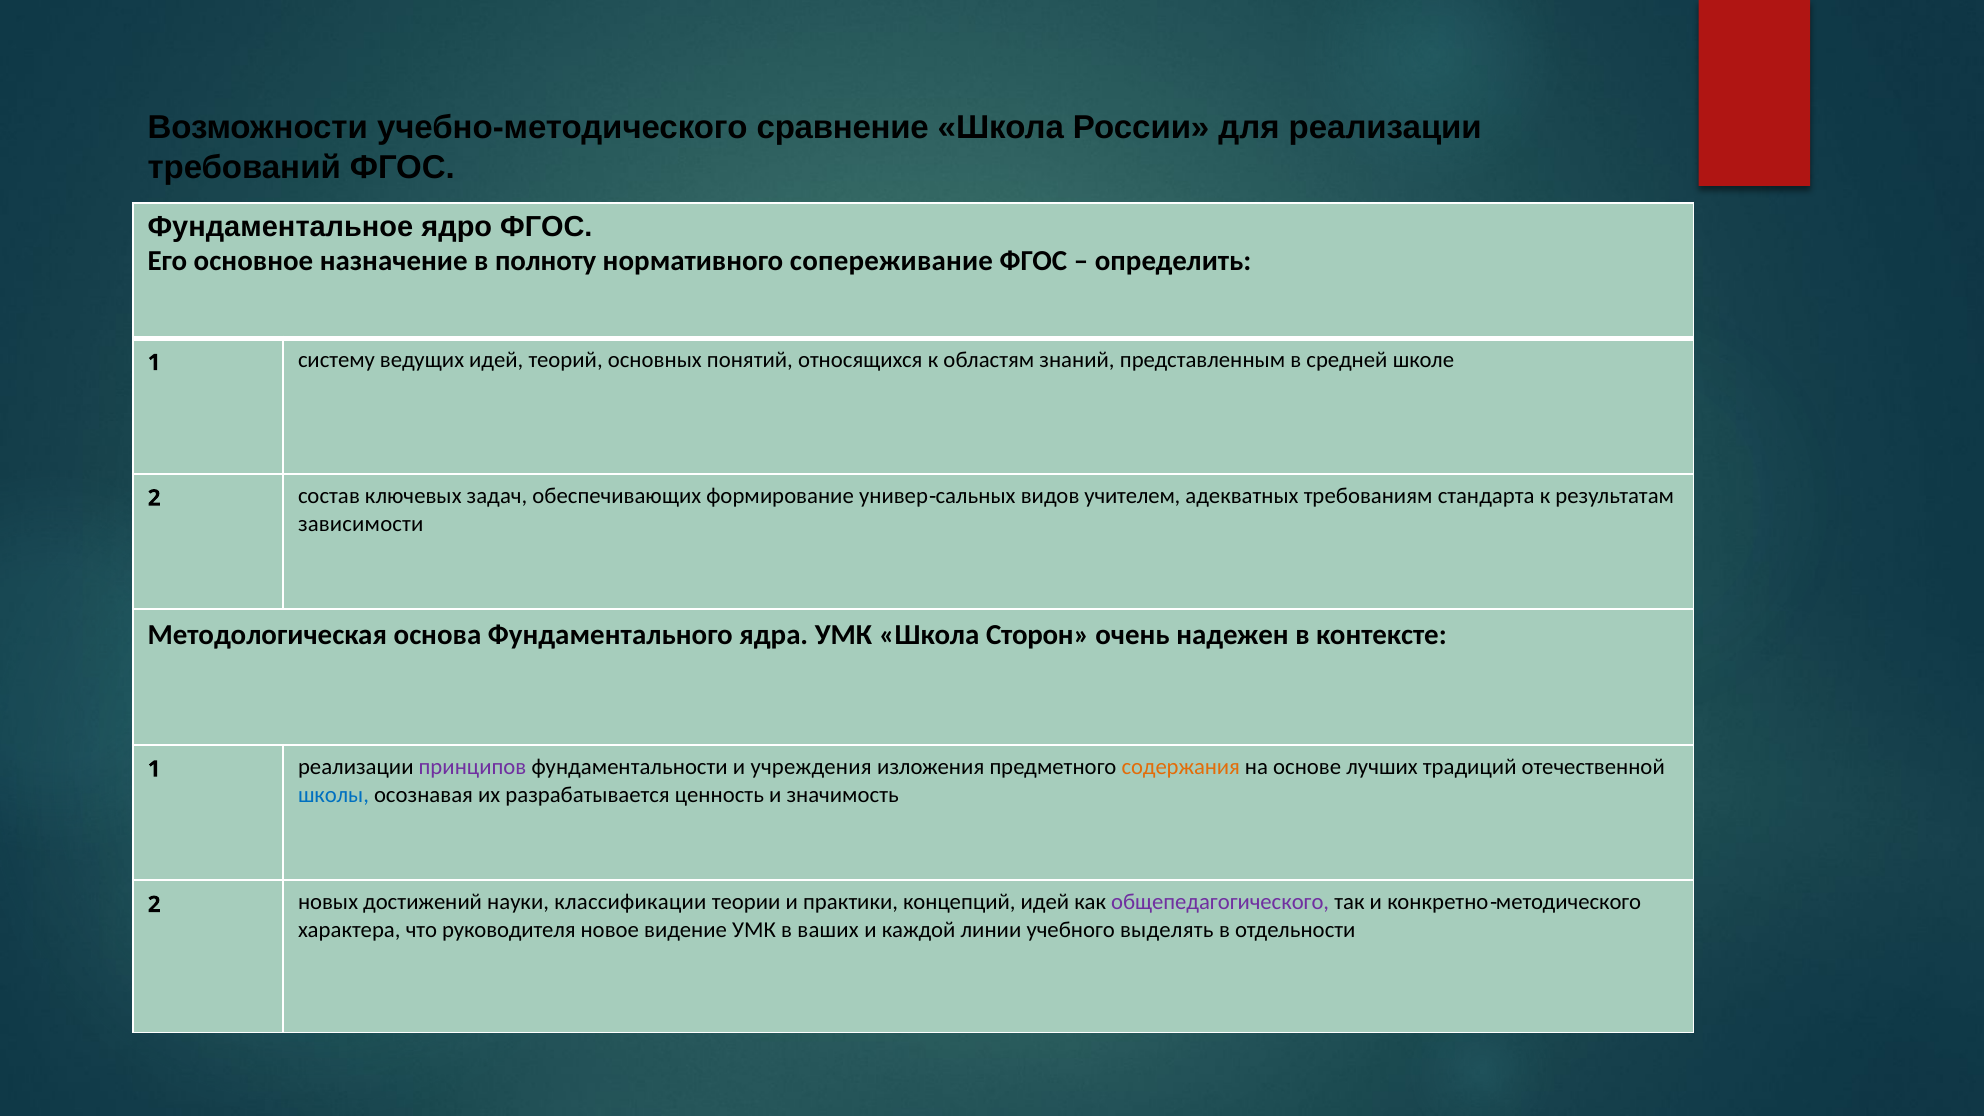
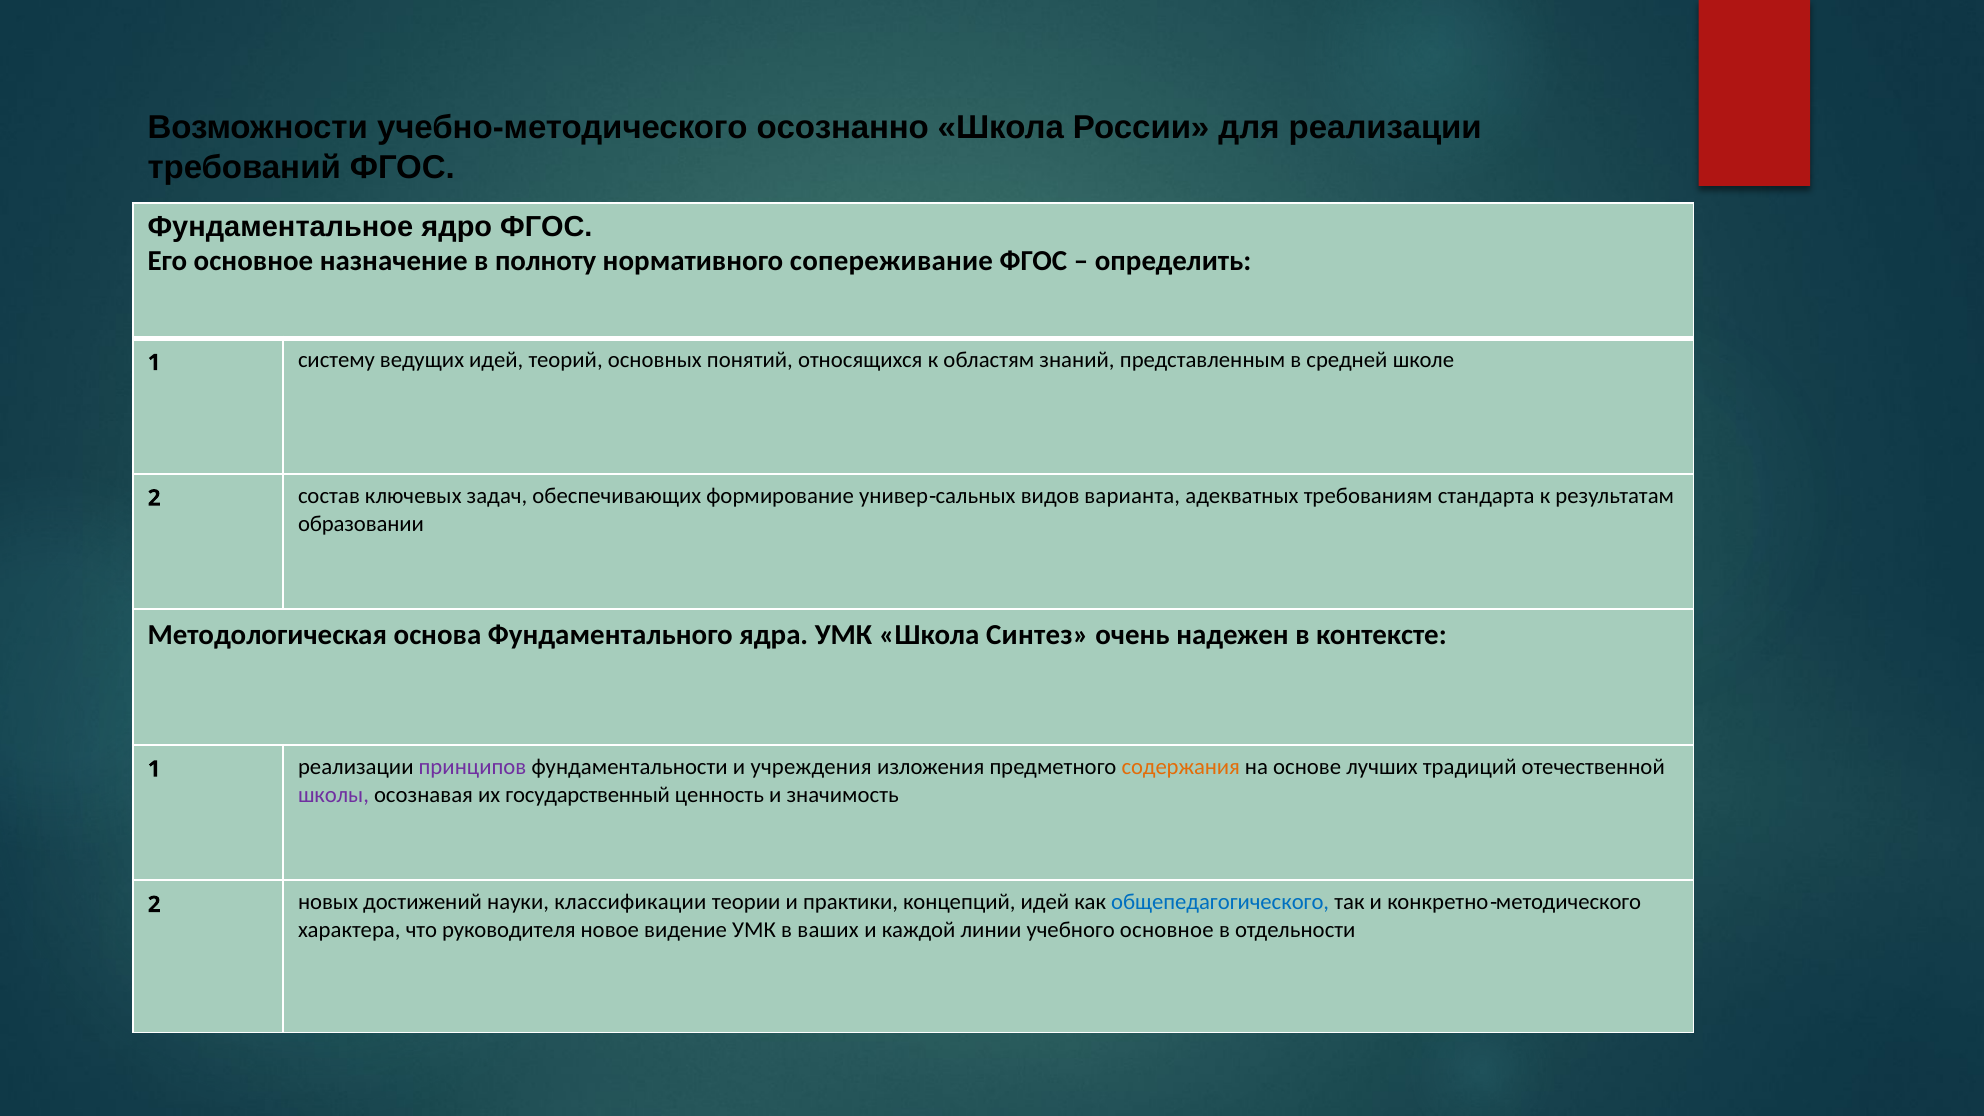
сравнение: сравнение -> осознанно
учителем: учителем -> варианта
зависимости: зависимости -> образовании
Сторон: Сторон -> Синтез
школы colour: blue -> purple
разрабатывается: разрабатывается -> государственный
общепедагогического colour: purple -> blue
учебного выделять: выделять -> основное
